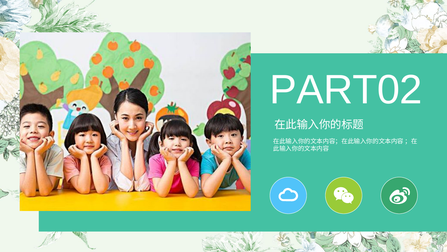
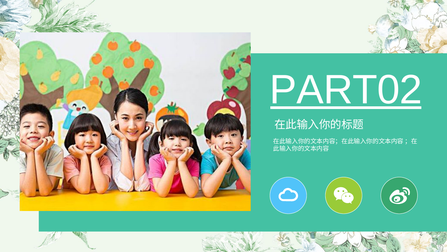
PART02 underline: none -> present
